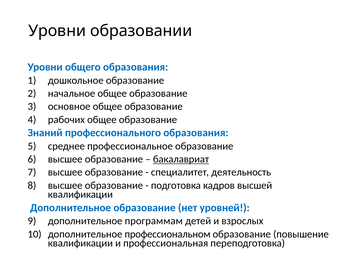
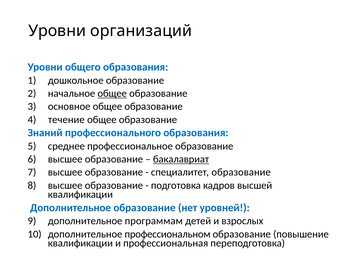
образовании: образовании -> организаций
общее at (112, 93) underline: none -> present
рабочих: рабочих -> течение
специалитет деятельность: деятельность -> образование
